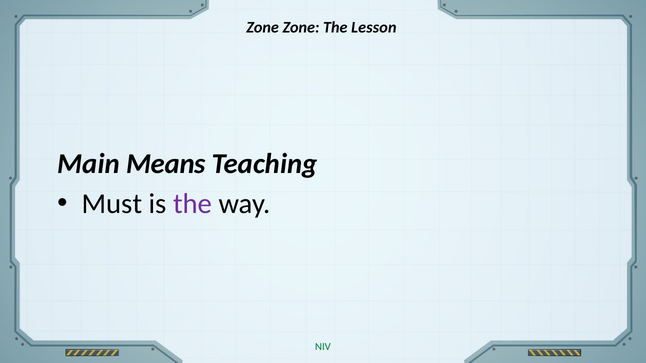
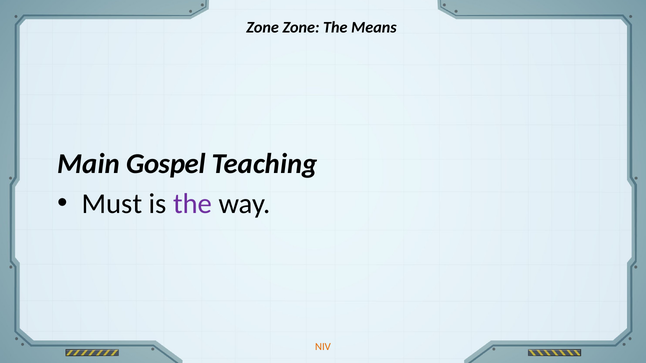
Lesson: Lesson -> Means
Means: Means -> Gospel
NIV colour: green -> orange
